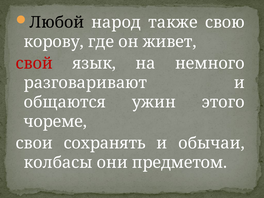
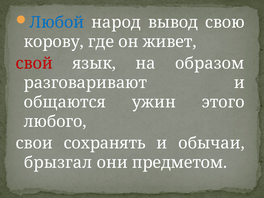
Любой colour: black -> blue
также: также -> вывод
немного: немного -> образом
чореме: чореме -> любого
колбасы: колбасы -> брызгал
